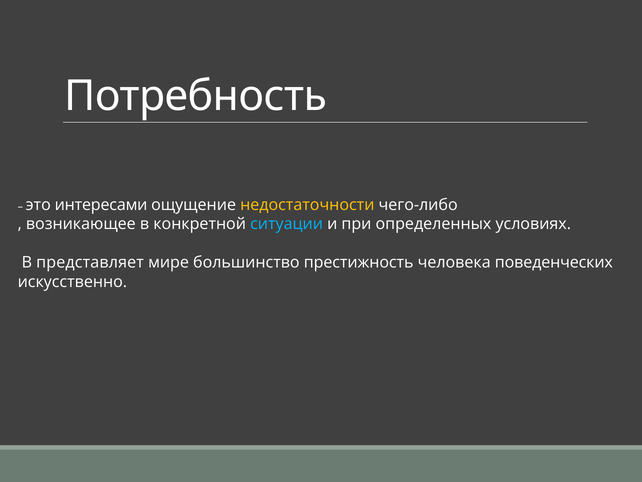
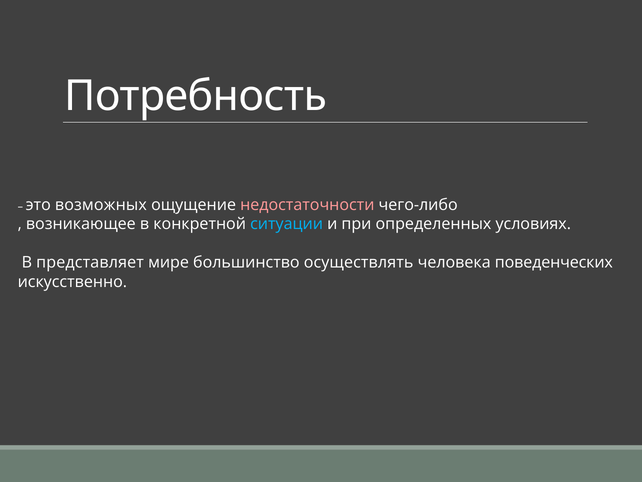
интересами: интересами -> возможных
недостаточности colour: yellow -> pink
престижность: престижность -> осуществлять
